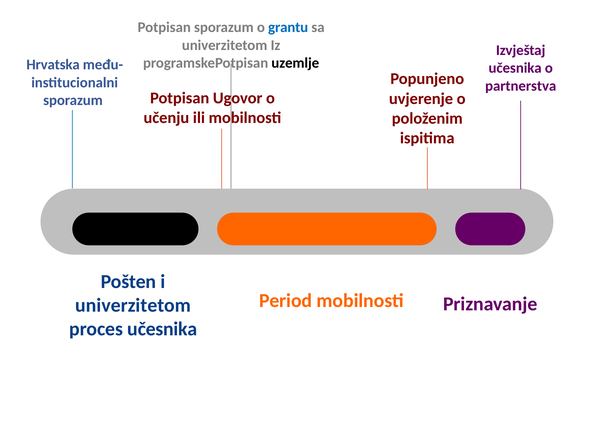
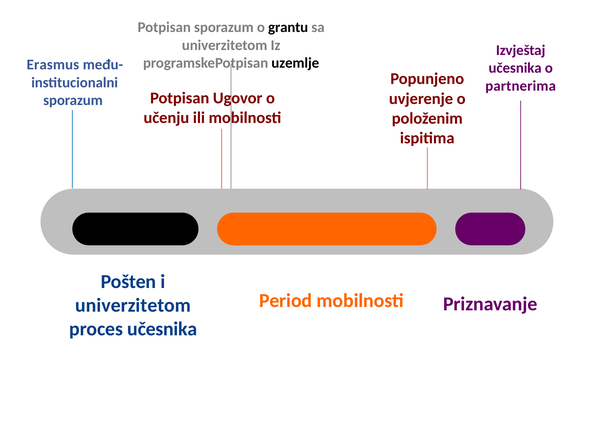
grantu colour: blue -> black
Hrvatska: Hrvatska -> Erasmus
partnerstva: partnerstva -> partnerima
